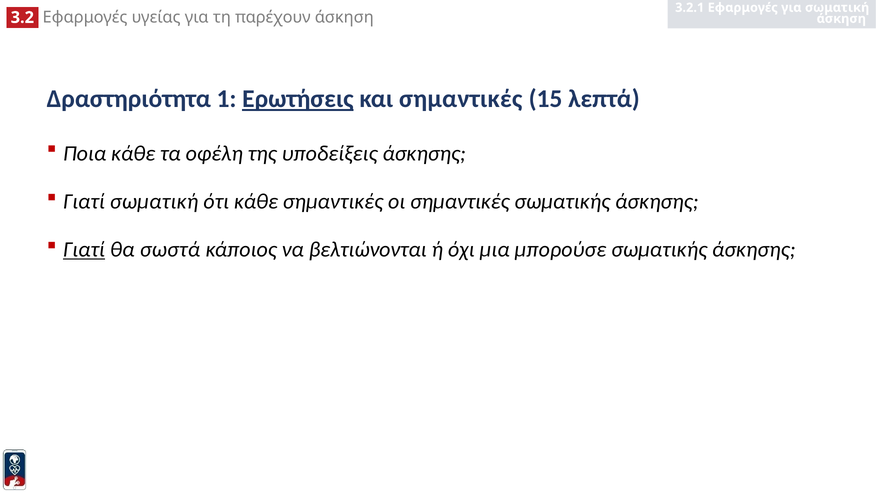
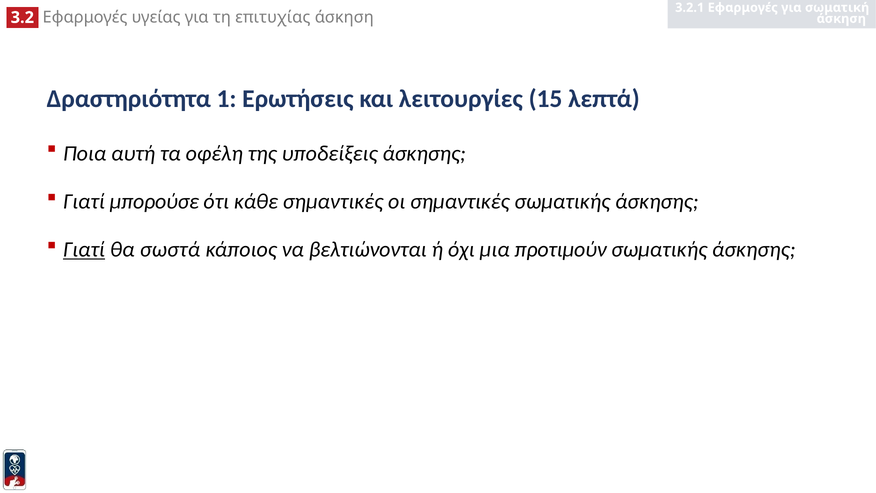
παρέχουν: παρέχουν -> επιτυχίας
Ερωτήσεις underline: present -> none
και σημαντικές: σημαντικές -> λειτουργίες
Ποια κάθε: κάθε -> αυτή
Γιατί σωματική: σωματική -> μπορούσε
μπορούσε: μπορούσε -> προτιμούν
